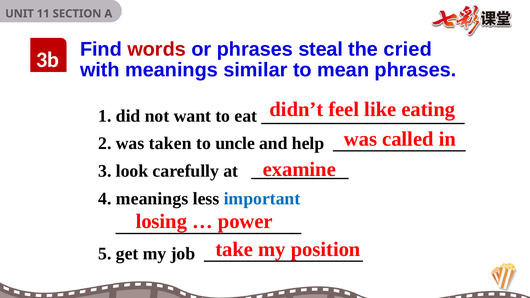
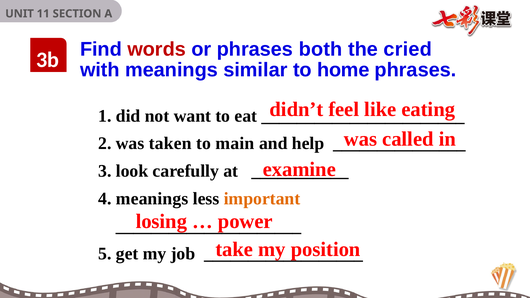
steal: steal -> both
mean: mean -> home
uncle: uncle -> main
important colour: blue -> orange
